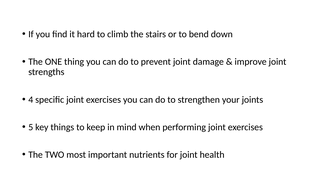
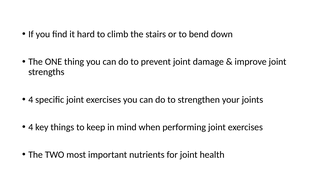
5 at (31, 127): 5 -> 4
